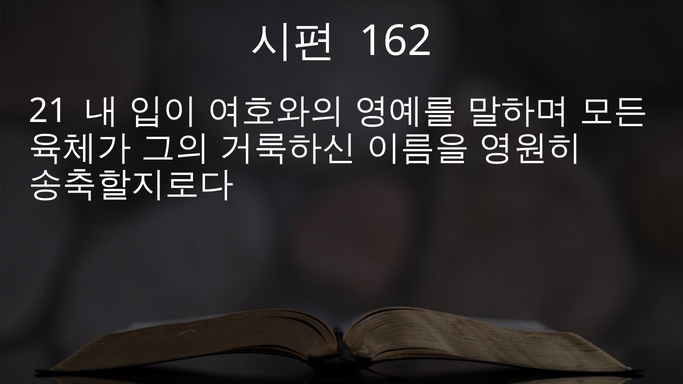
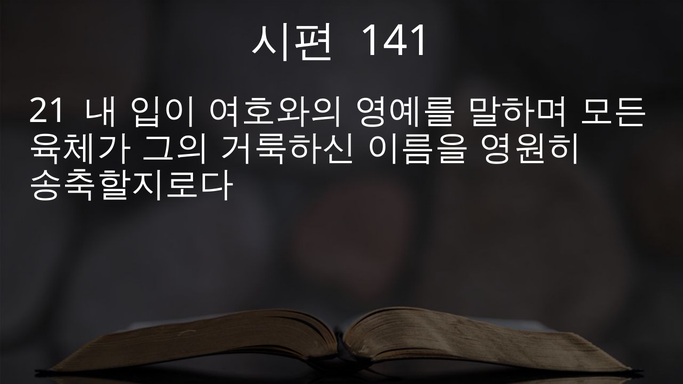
162: 162 -> 141
